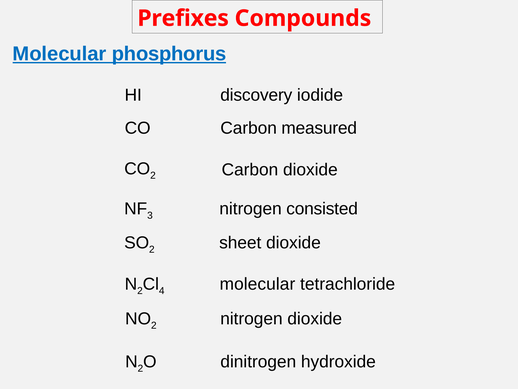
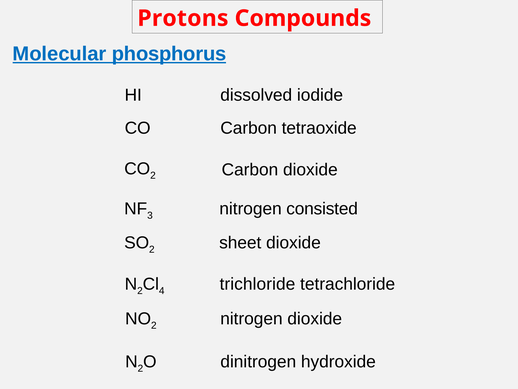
Prefixes: Prefixes -> Protons
discovery: discovery -> dissolved
measured: measured -> tetraoxide
molecular at (257, 284): molecular -> trichloride
